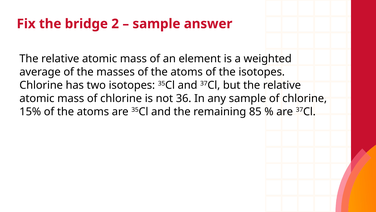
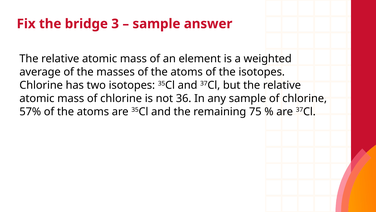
2: 2 -> 3
15%: 15% -> 57%
85: 85 -> 75
